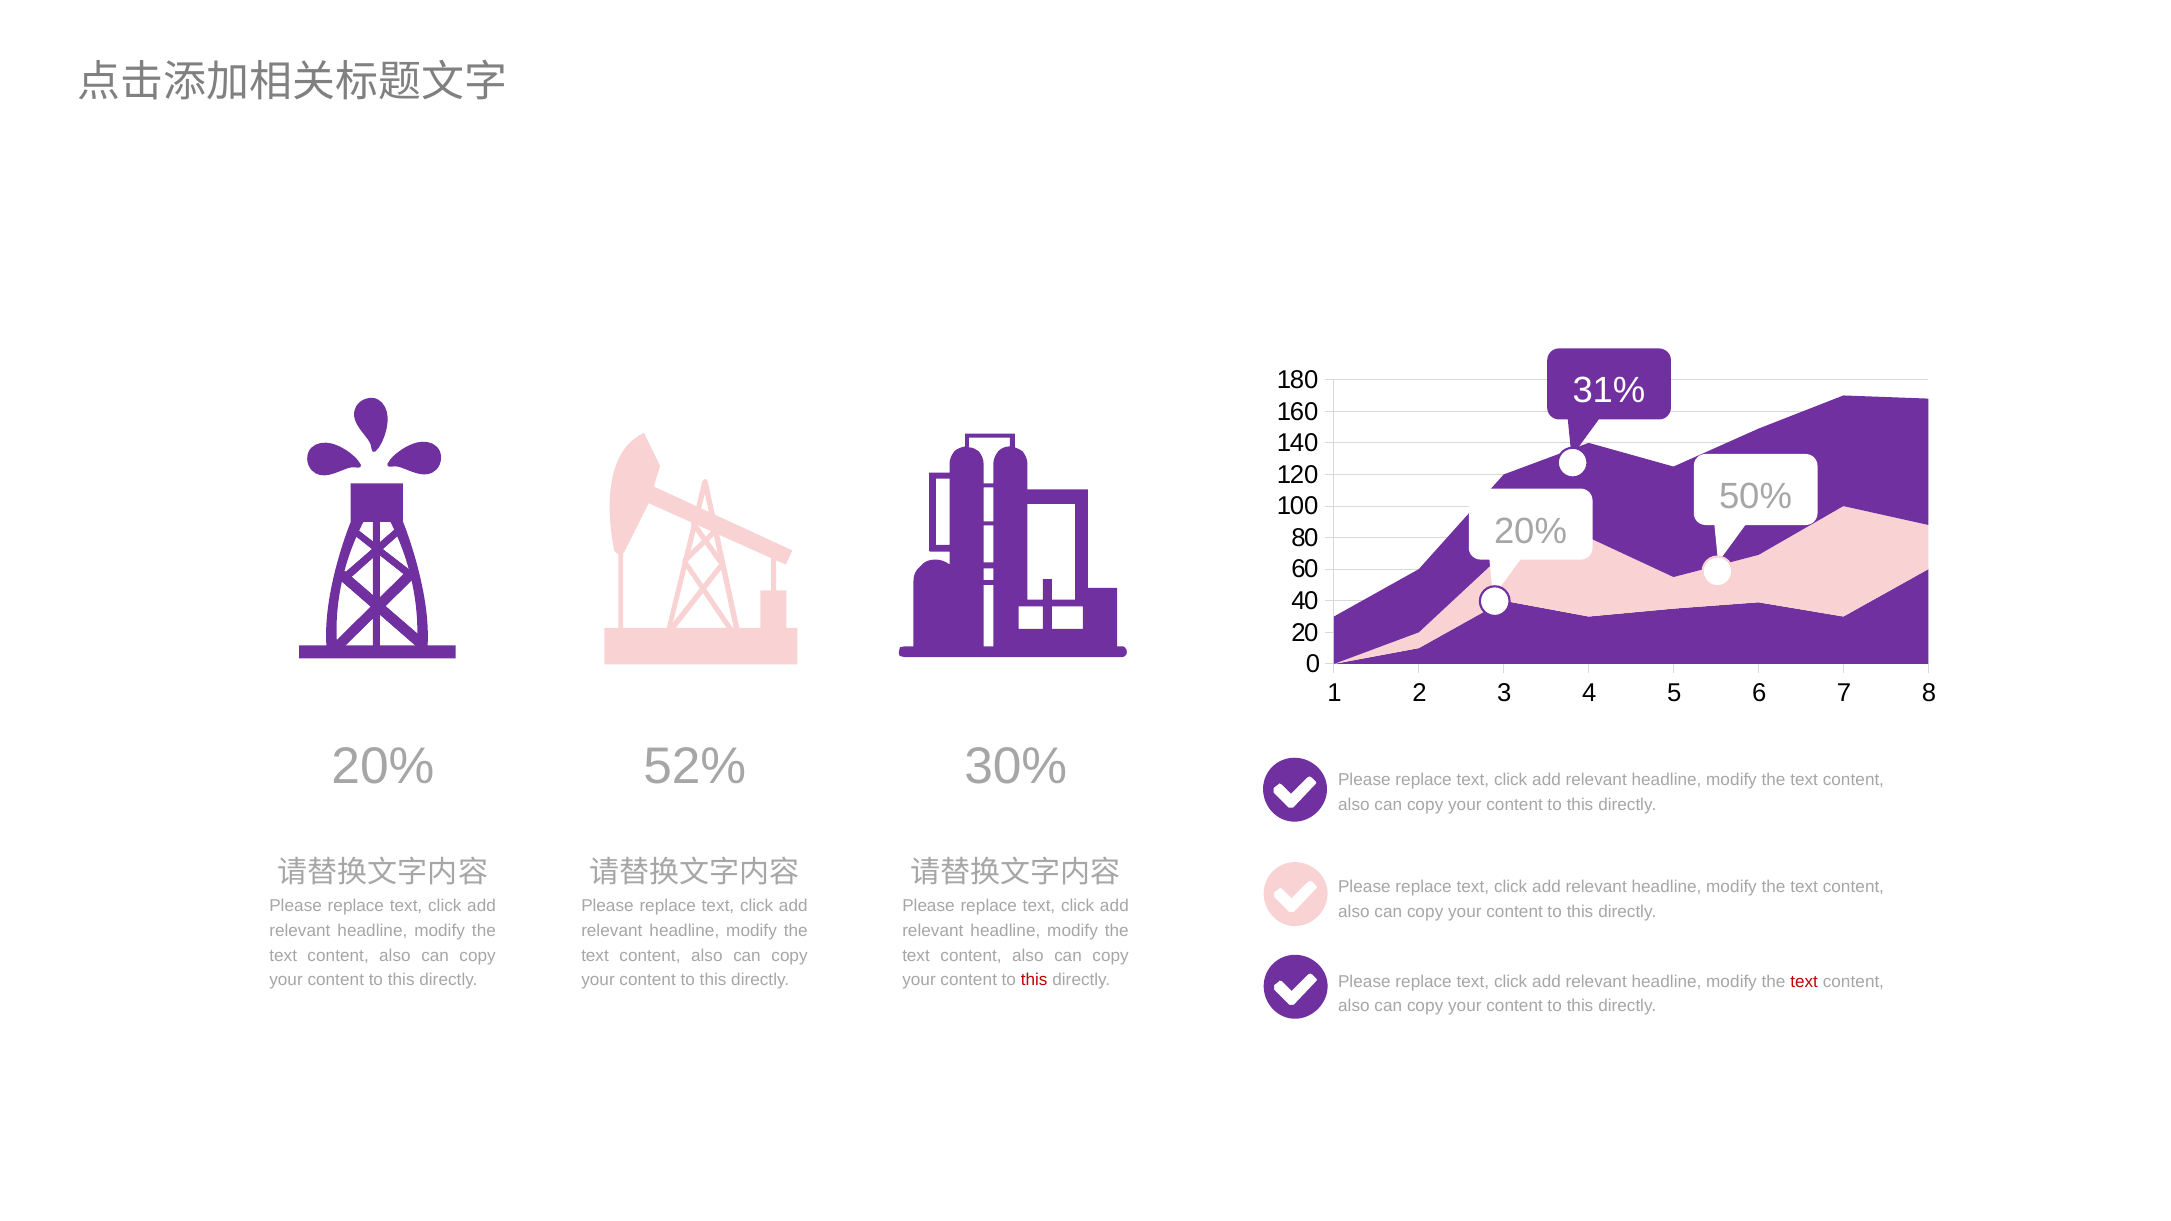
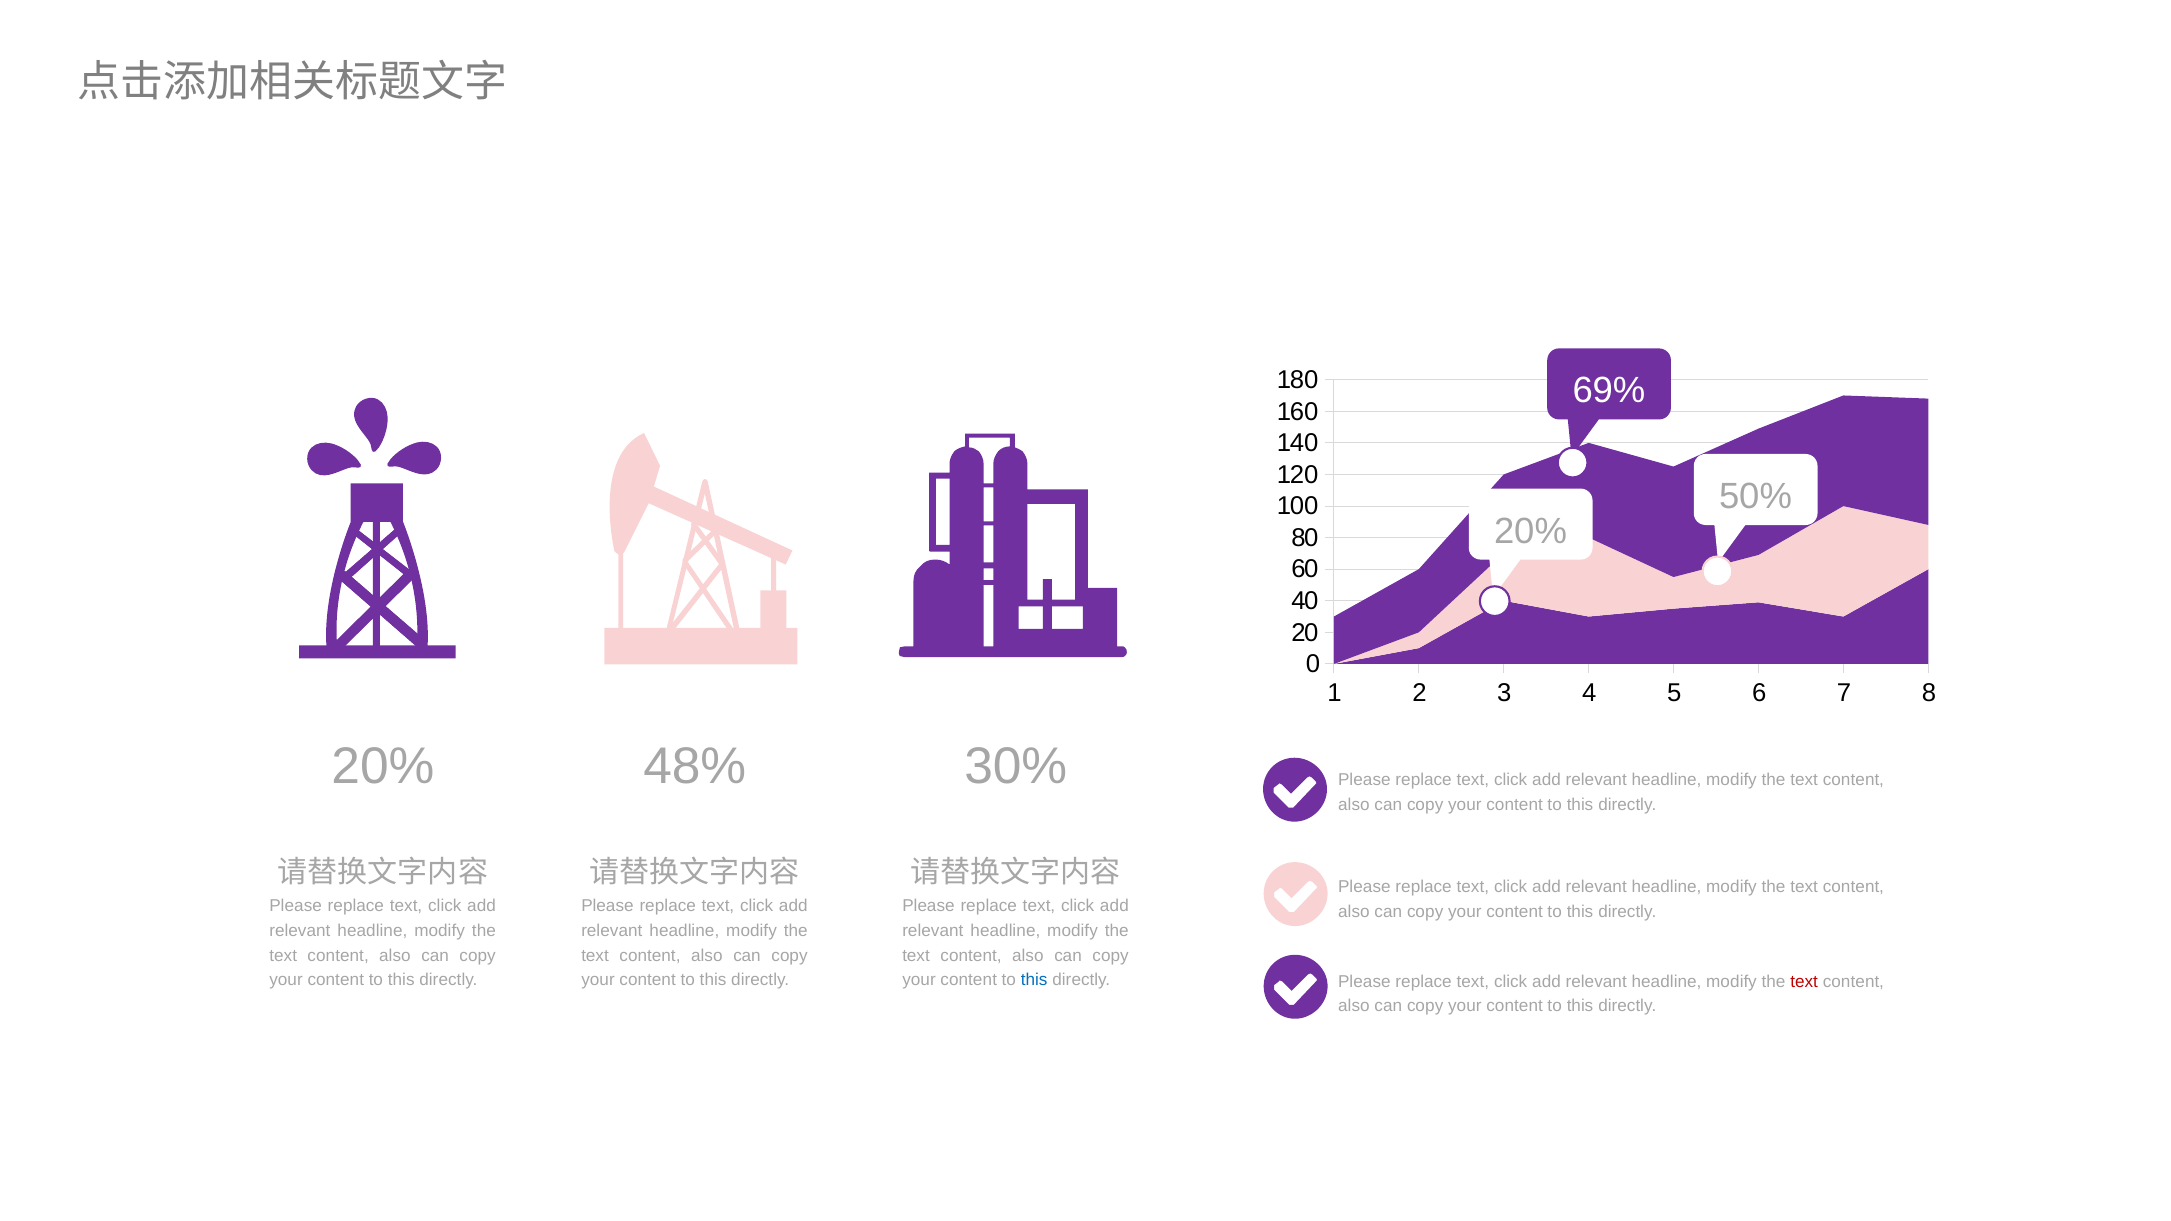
31%: 31% -> 69%
52%: 52% -> 48%
this at (1034, 980) colour: red -> blue
